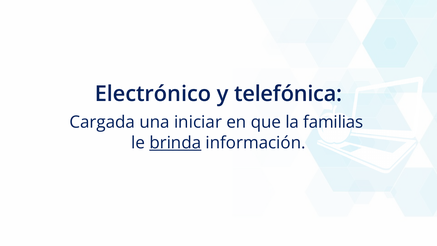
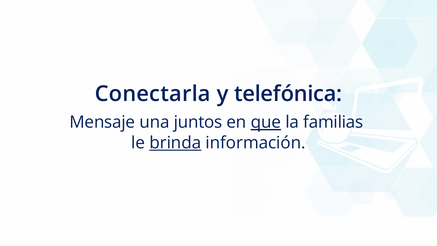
Electrónico: Electrónico -> Conectarla
Cargada: Cargada -> Mensaje
iniciar: iniciar -> juntos
que underline: none -> present
